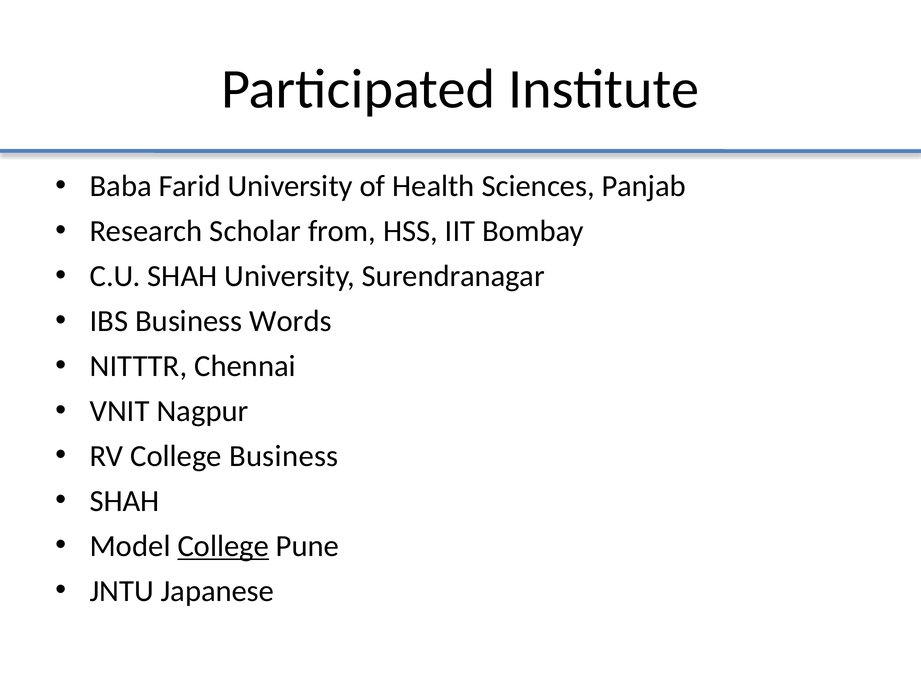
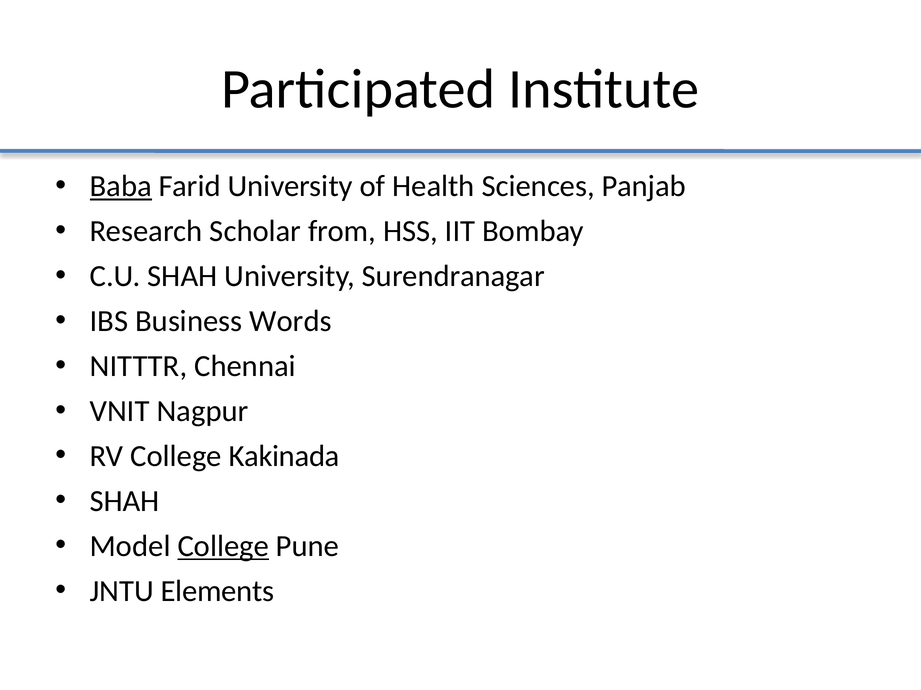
Baba underline: none -> present
College Business: Business -> Kakinada
Japanese: Japanese -> Elements
